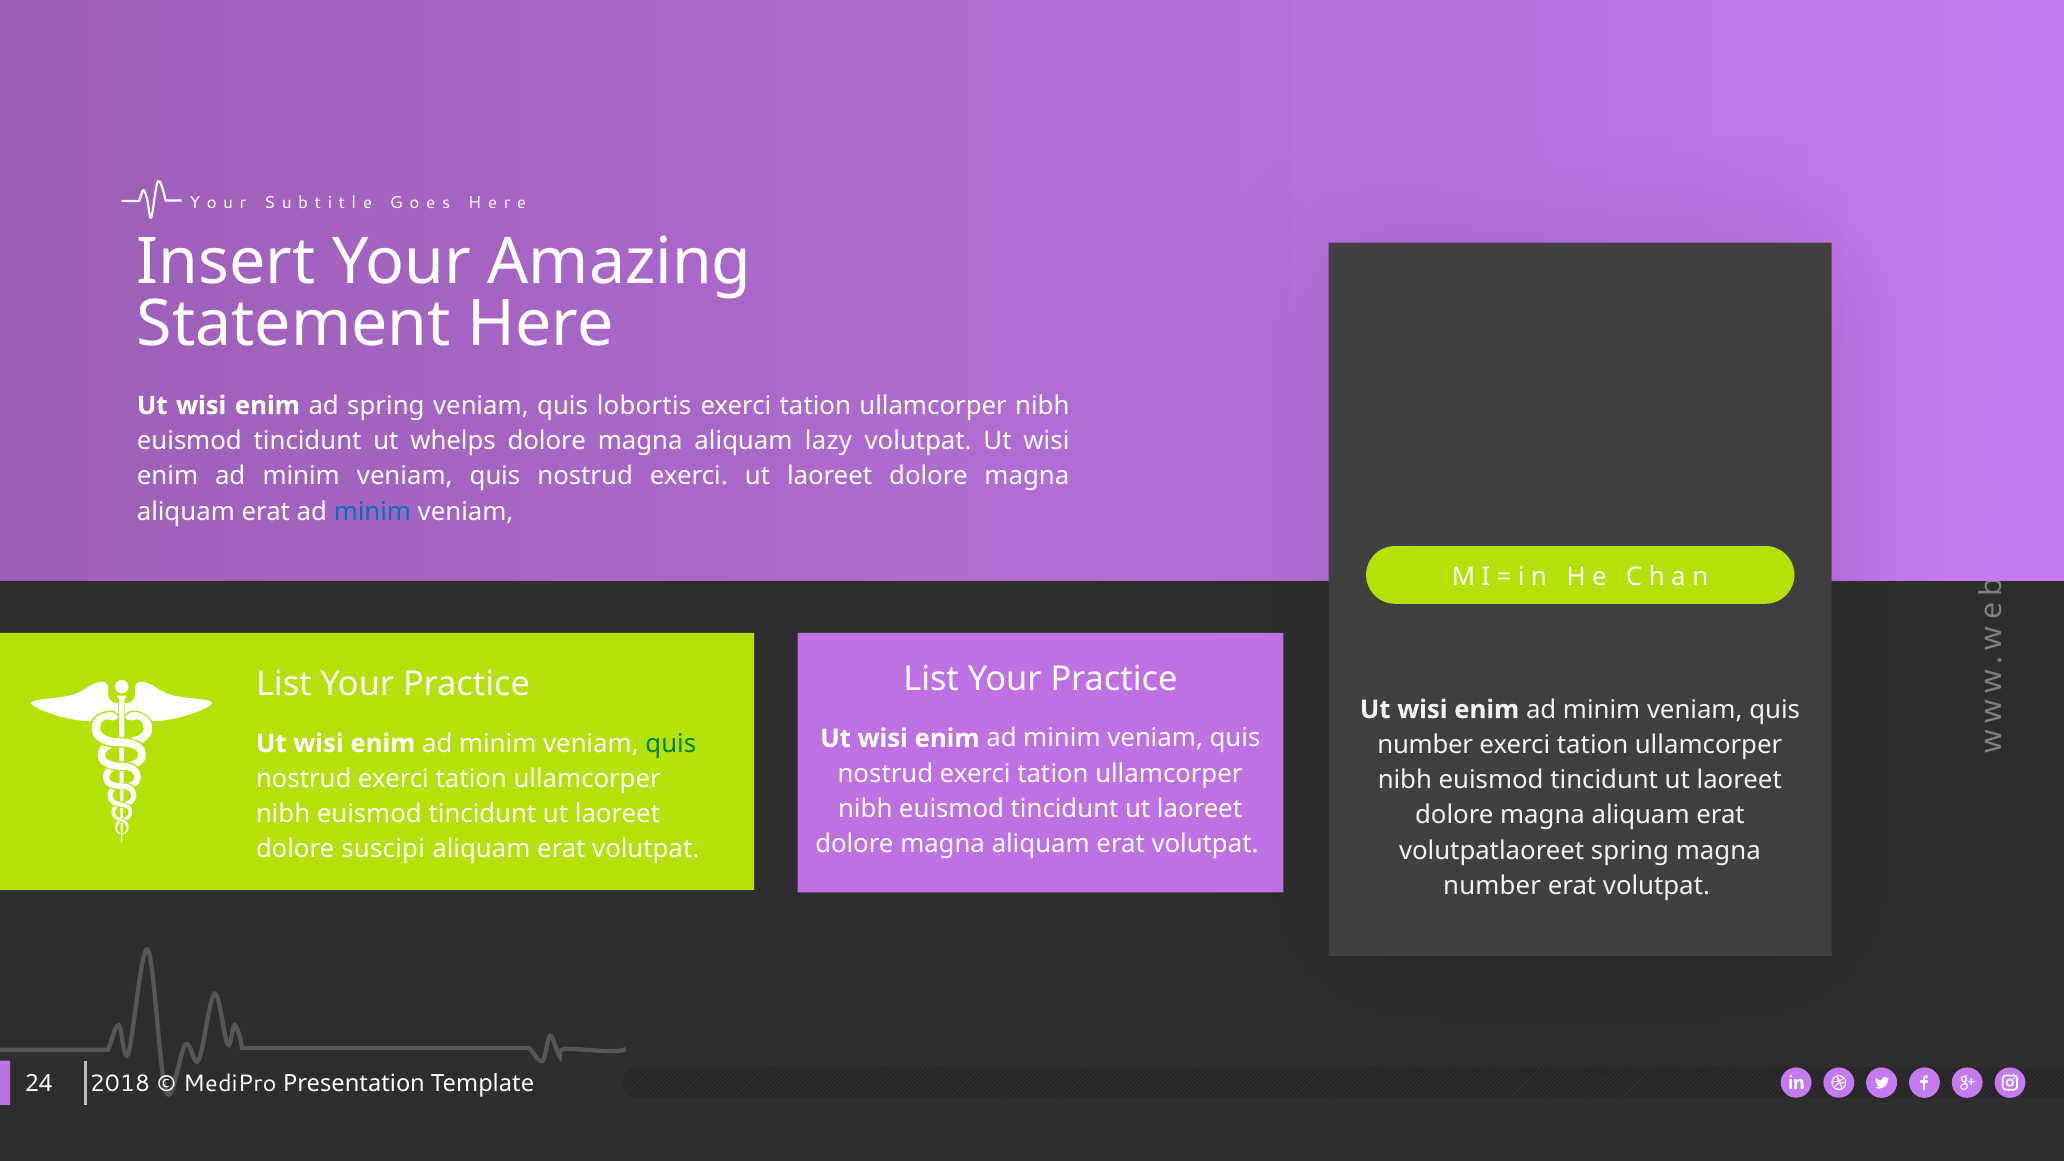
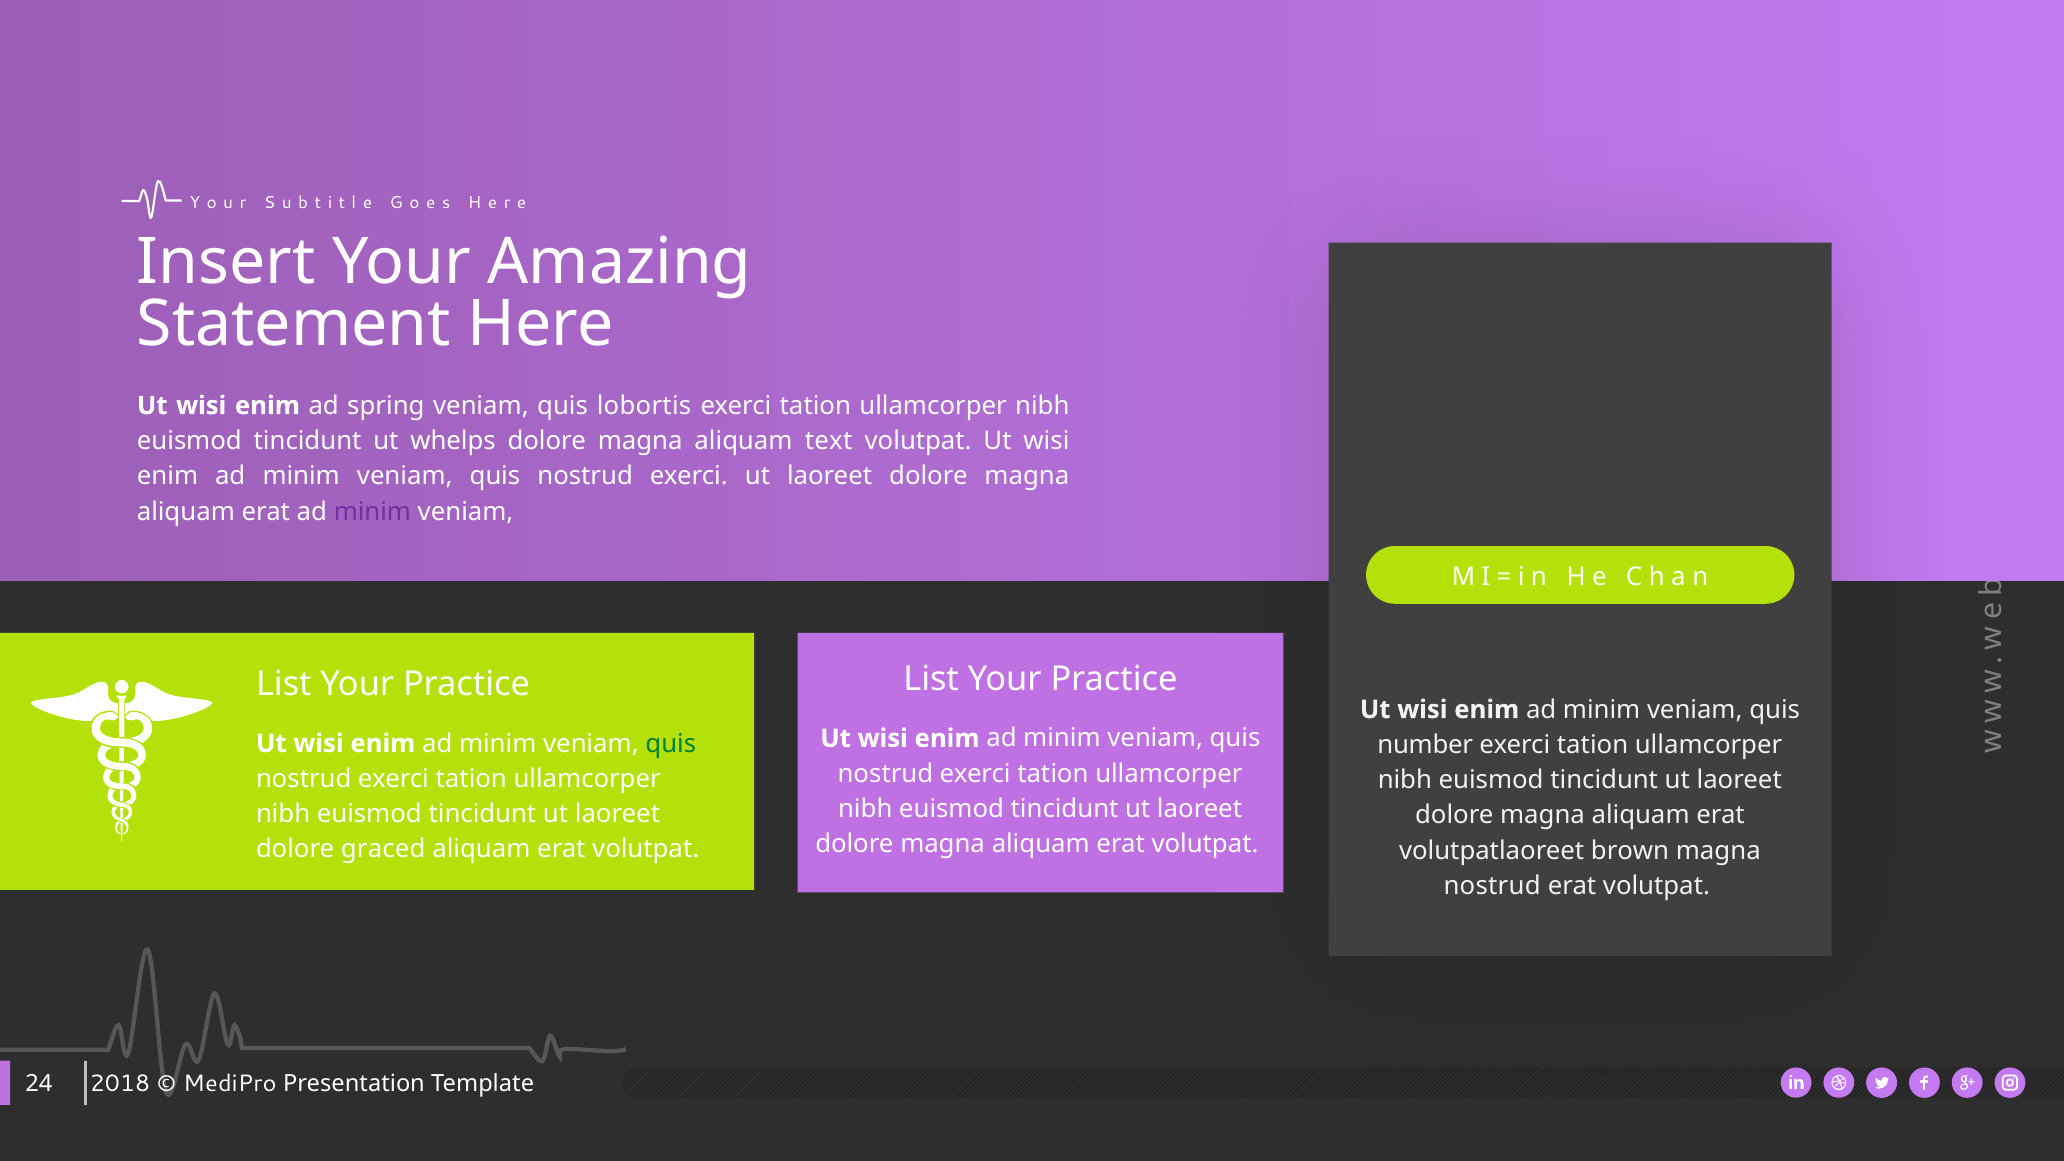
lazy: lazy -> text
minim at (372, 512) colour: blue -> purple
suscipi: suscipi -> graced
volutpatlaoreet spring: spring -> brown
number at (1492, 886): number -> nostrud
